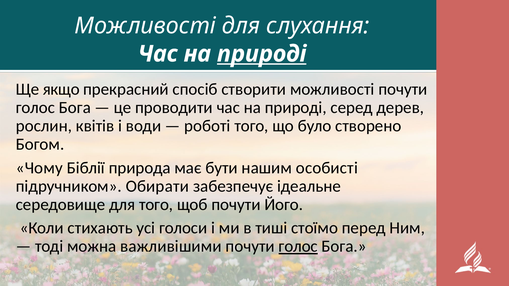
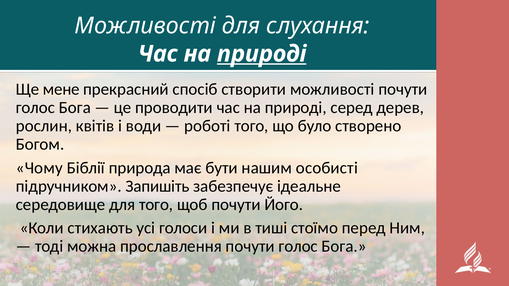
якщо: якщо -> мене
Обирати: Обирати -> Запишіть
важливішими: важливішими -> прославлення
голос at (298, 247) underline: present -> none
